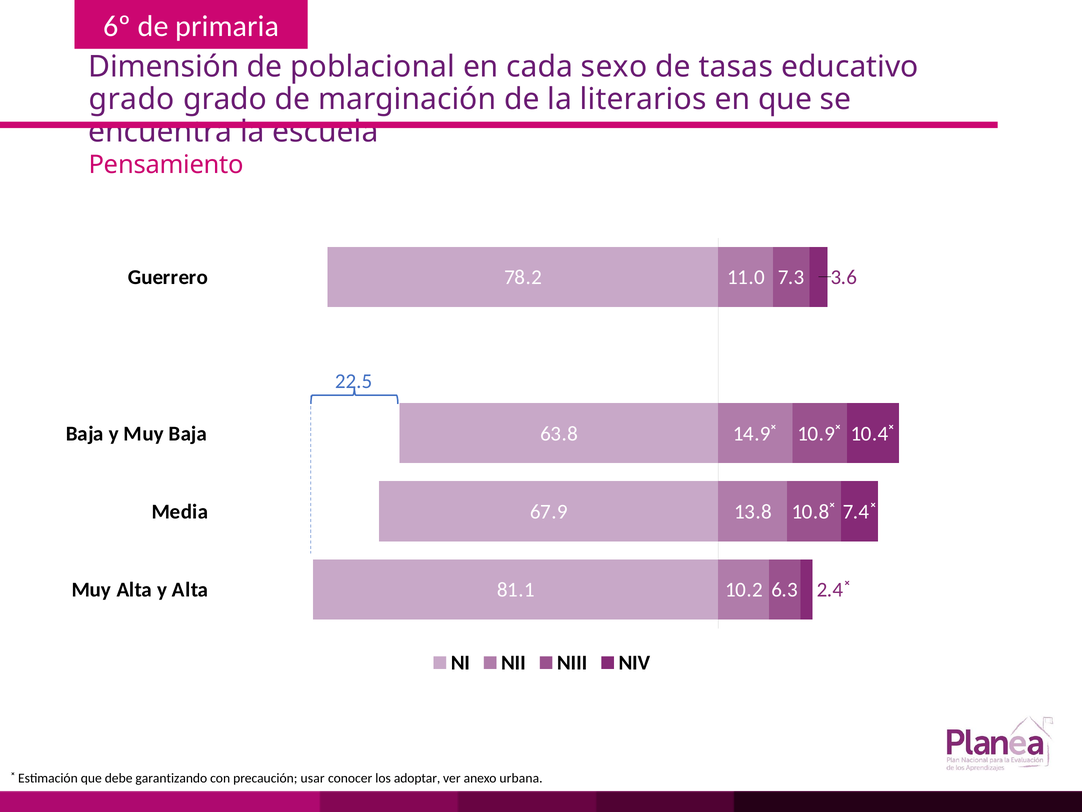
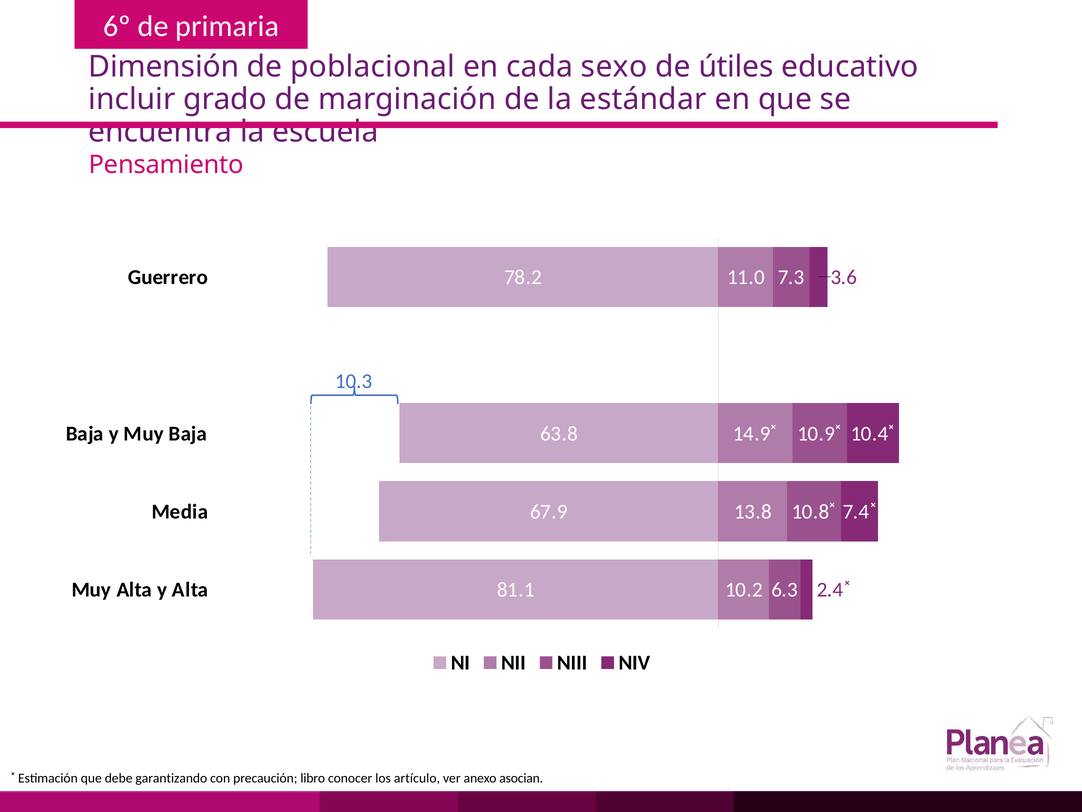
tasas: tasas -> útiles
grado at (132, 99): grado -> incluir
literarios: literarios -> estándar
22.5: 22.5 -> 10.3
usar: usar -> libro
adoptar: adoptar -> artículo
urbana: urbana -> asocian
